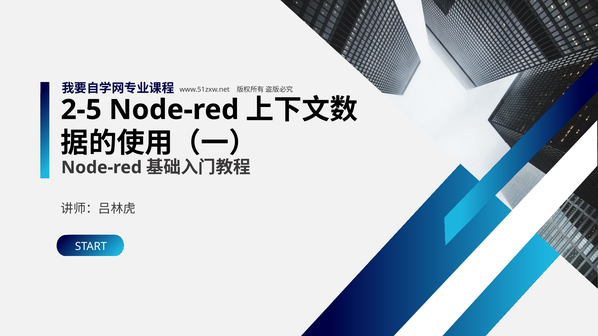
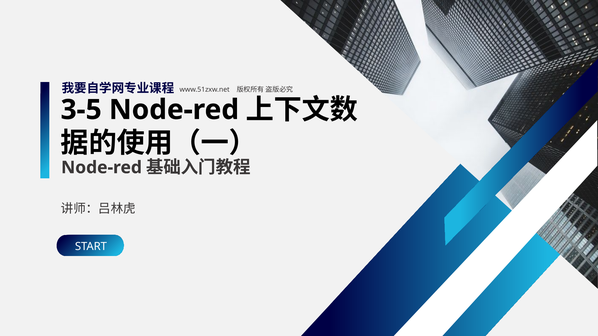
2-5: 2-5 -> 3-5
